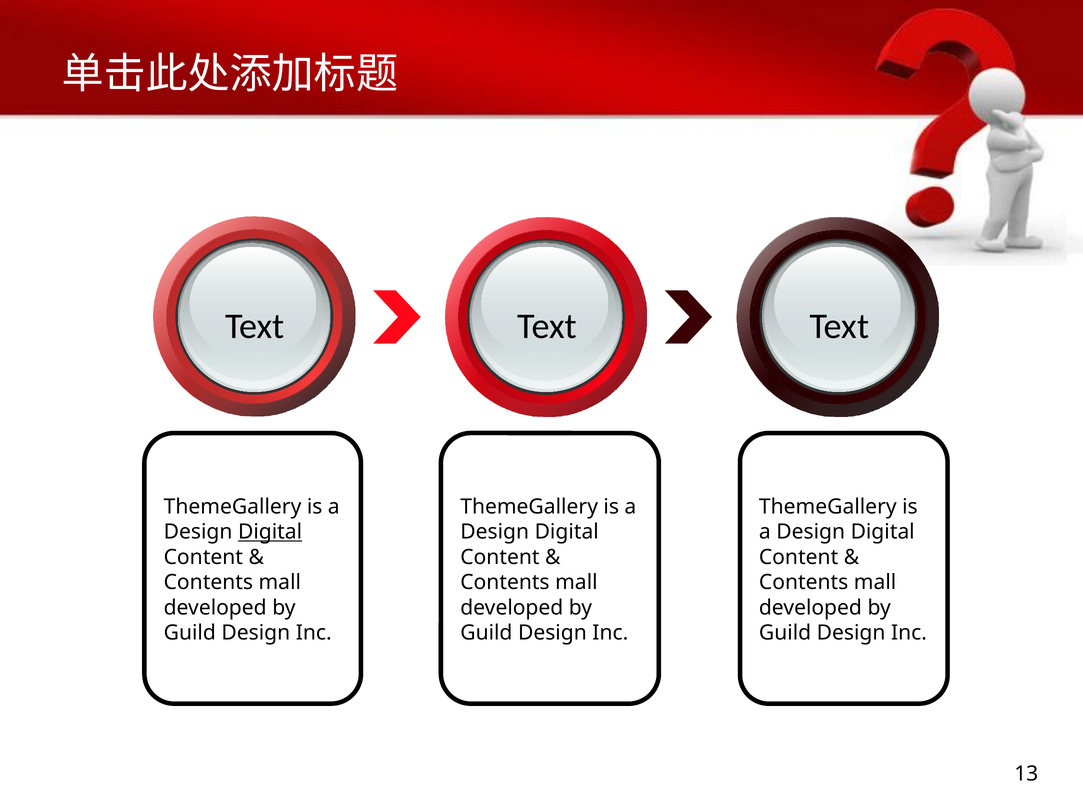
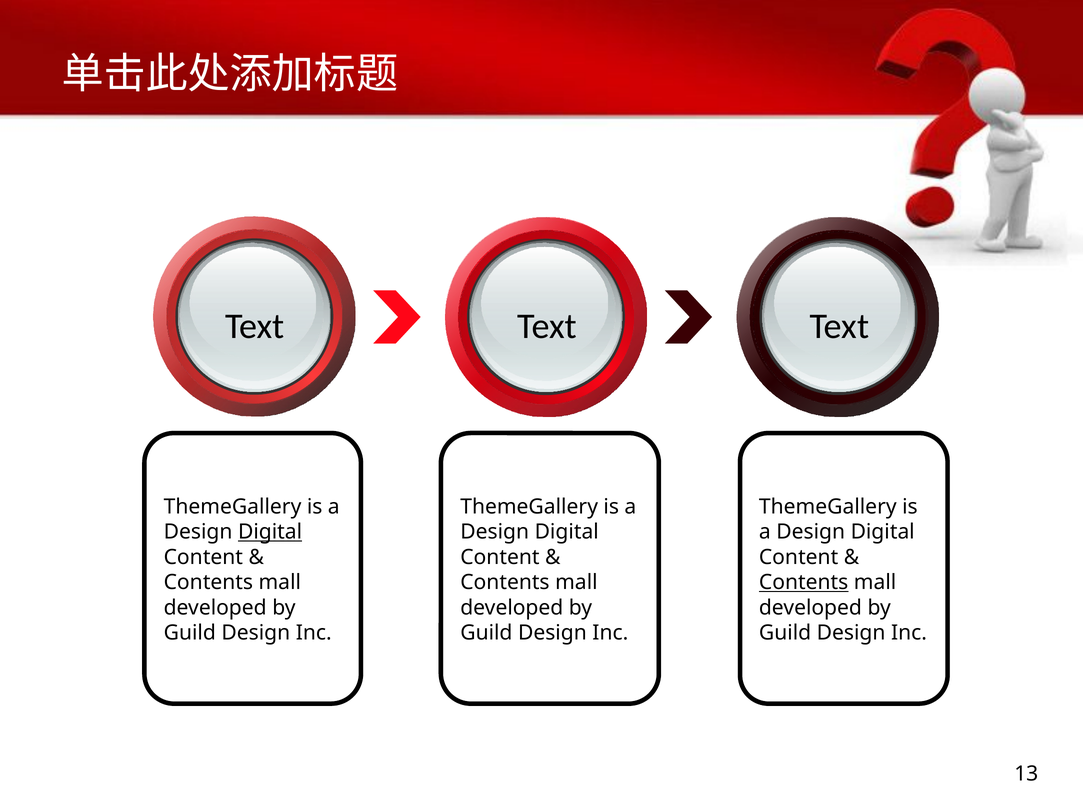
Contents at (804, 583) underline: none -> present
